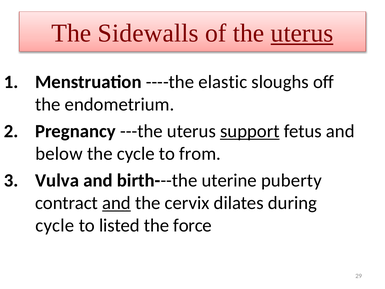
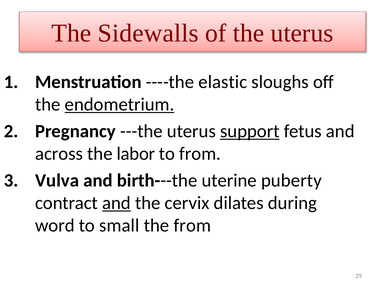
uterus at (302, 33) underline: present -> none
endometrium underline: none -> present
below: below -> across
the cycle: cycle -> labor
cycle at (55, 225): cycle -> word
listed: listed -> small
the force: force -> from
